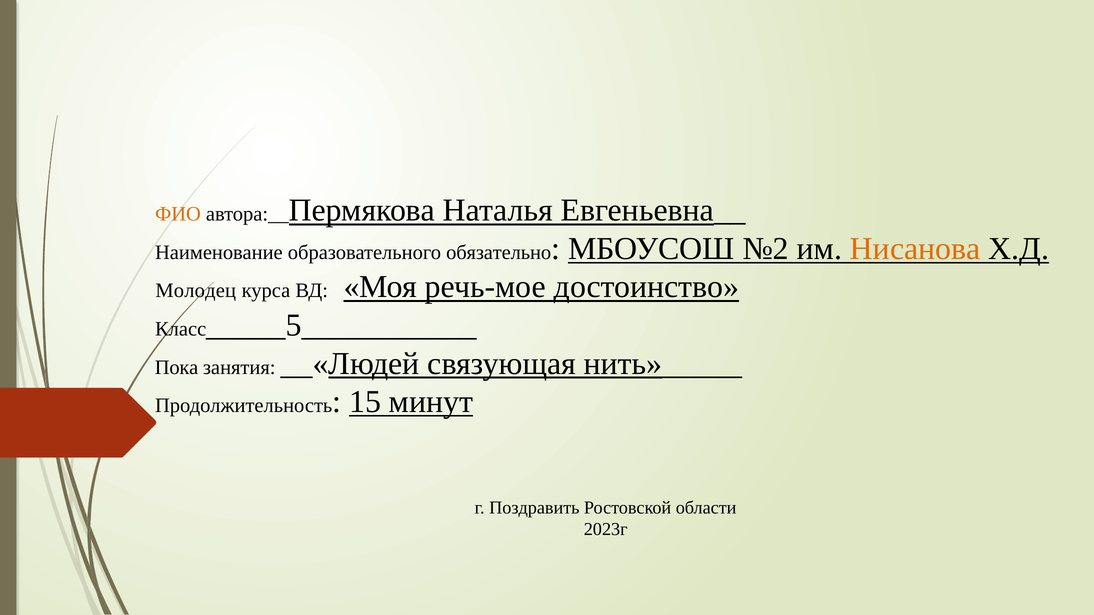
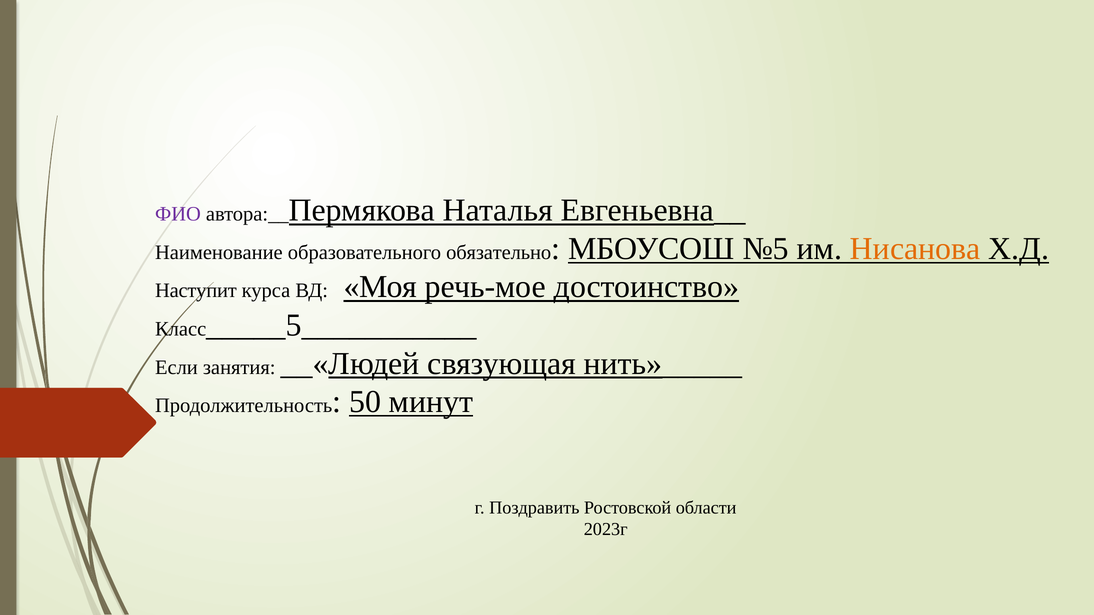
ФИО colour: orange -> purple
№2: №2 -> №5
Молодец: Молодец -> Наступит
Пока: Пока -> Если
15: 15 -> 50
